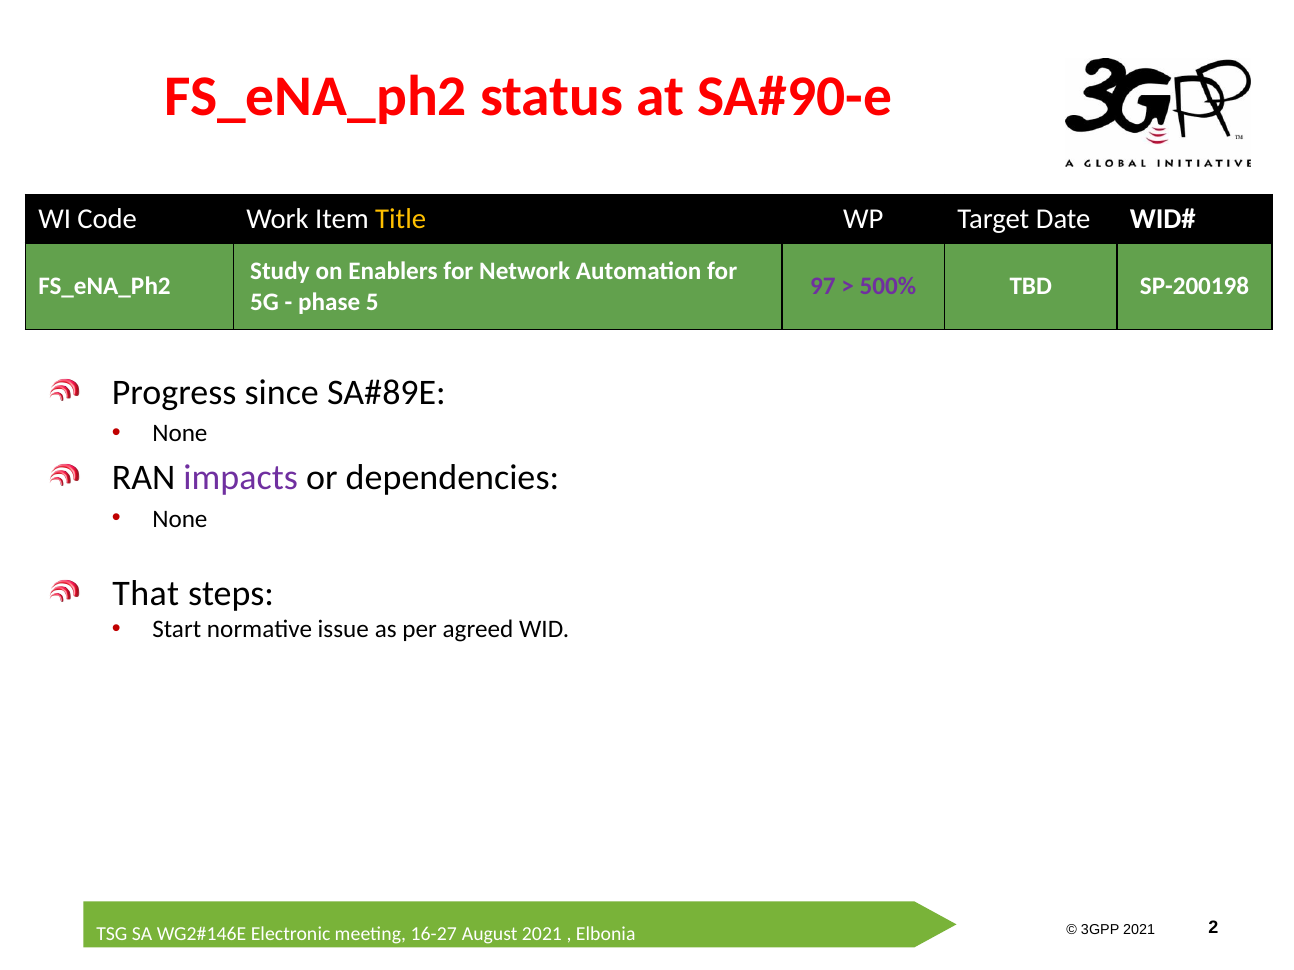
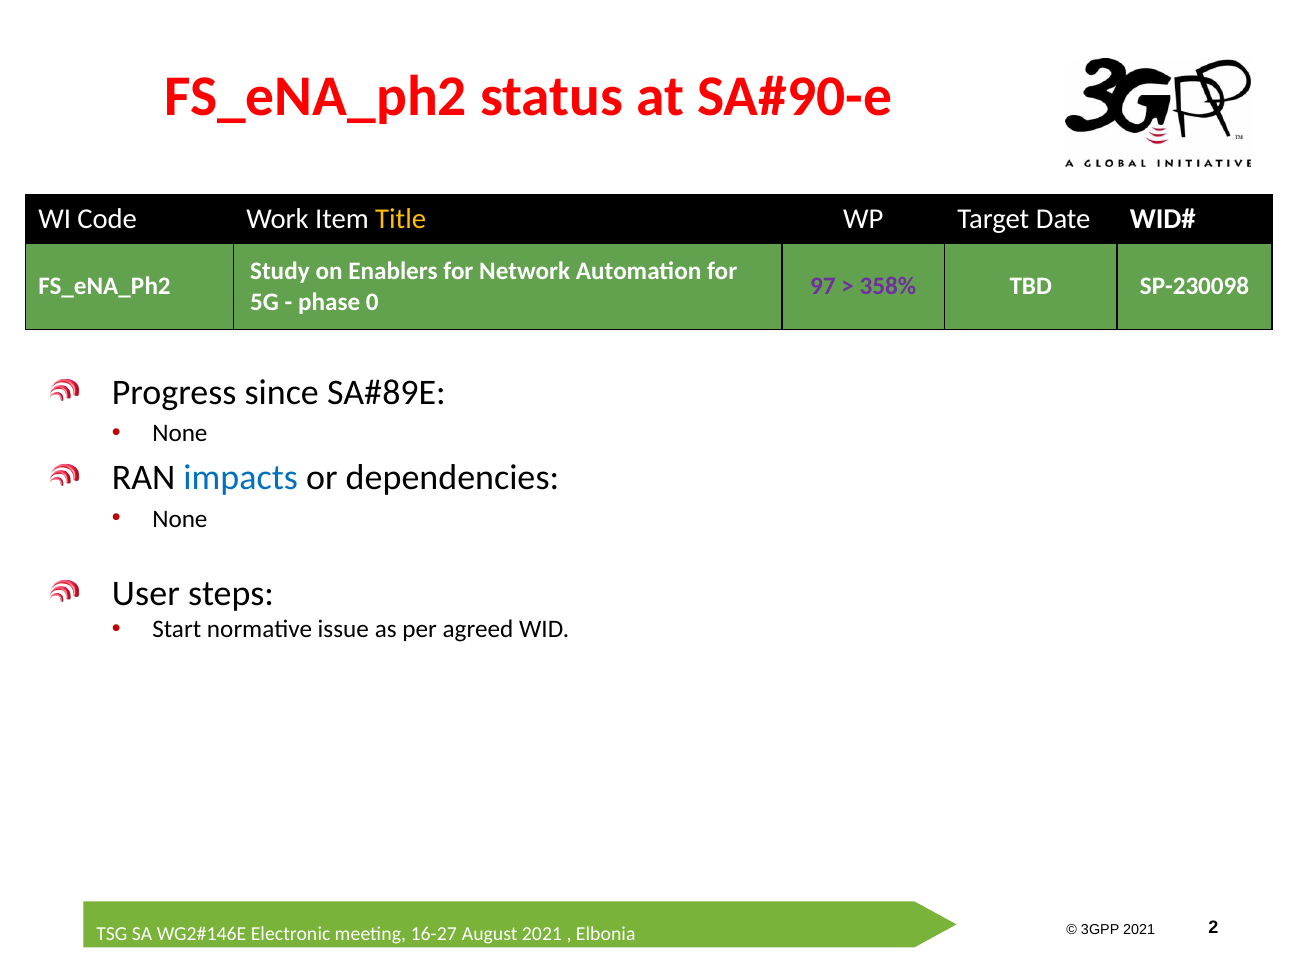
500%: 500% -> 358%
SP-200198: SP-200198 -> SP-230098
5: 5 -> 0
impacts colour: purple -> blue
That: That -> User
